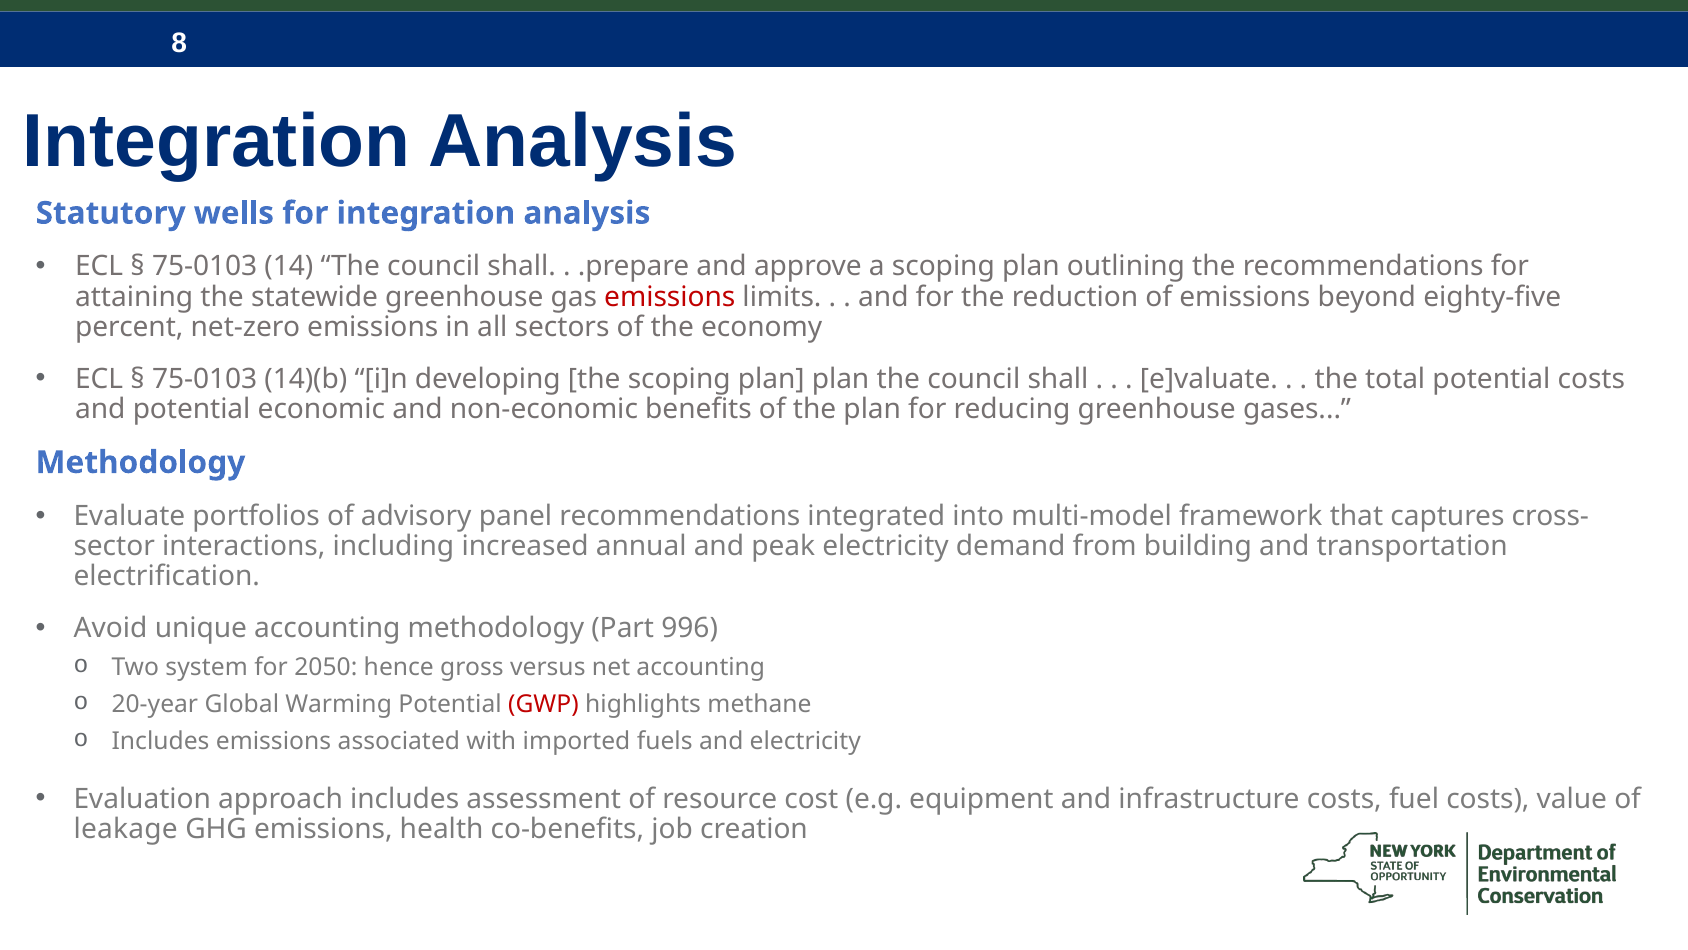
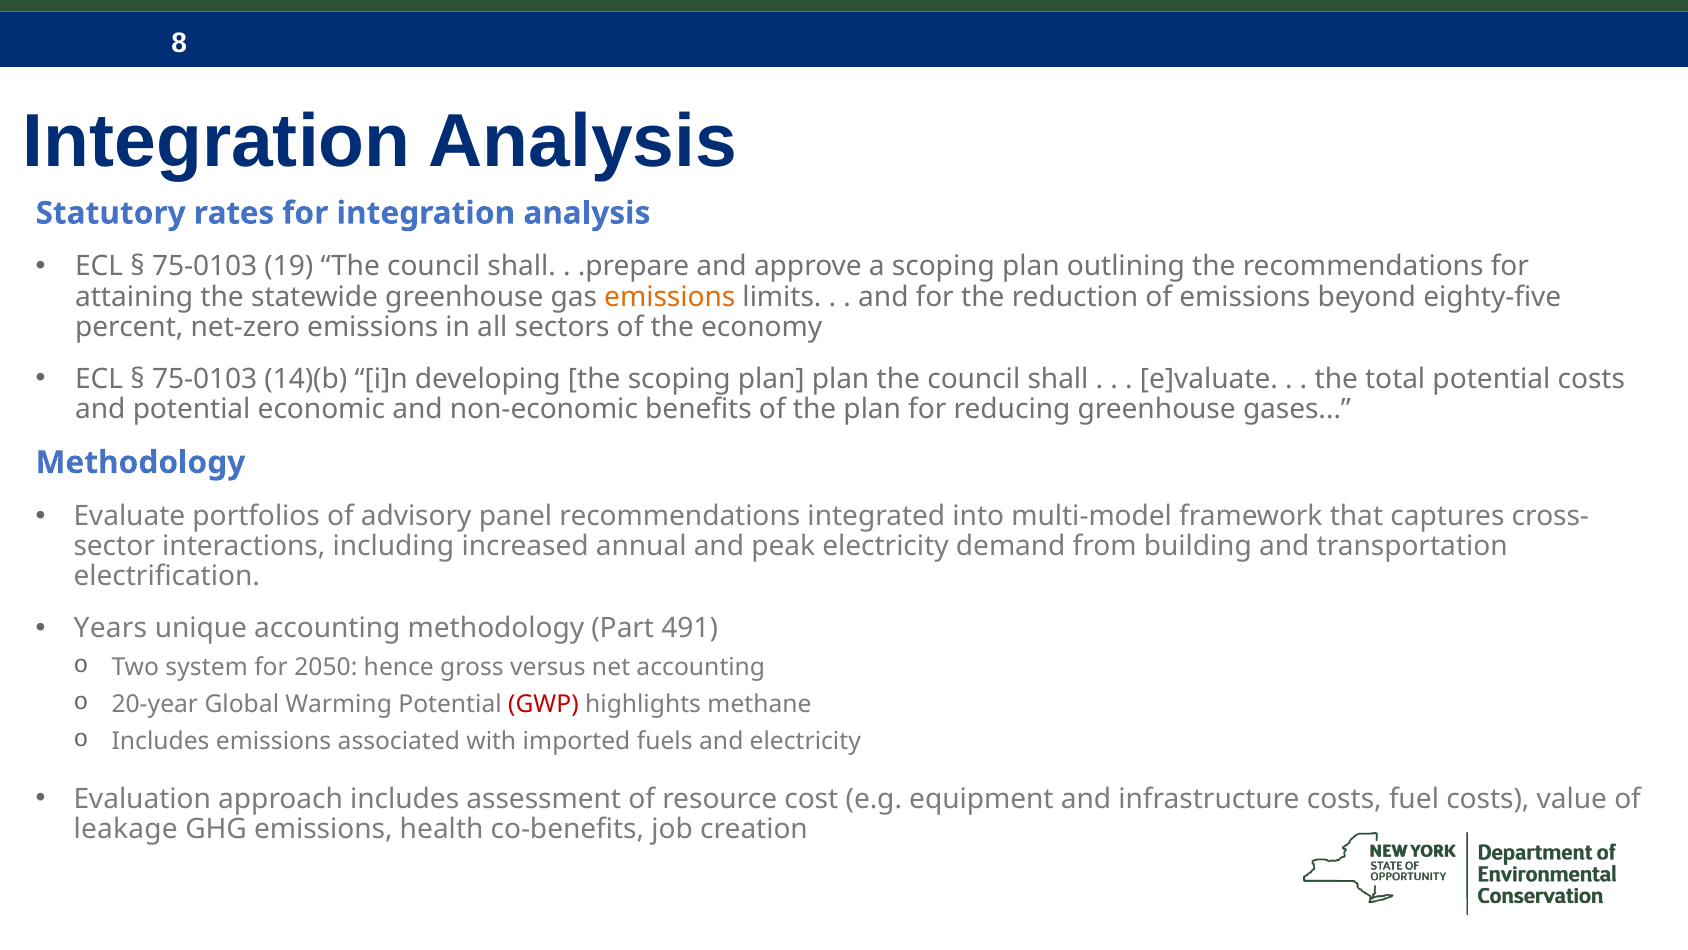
wells: wells -> rates
14: 14 -> 19
emissions at (670, 297) colour: red -> orange
Avoid: Avoid -> Years
996: 996 -> 491
